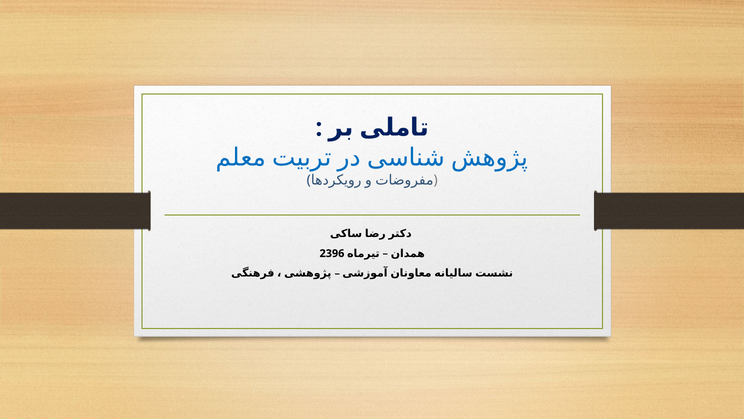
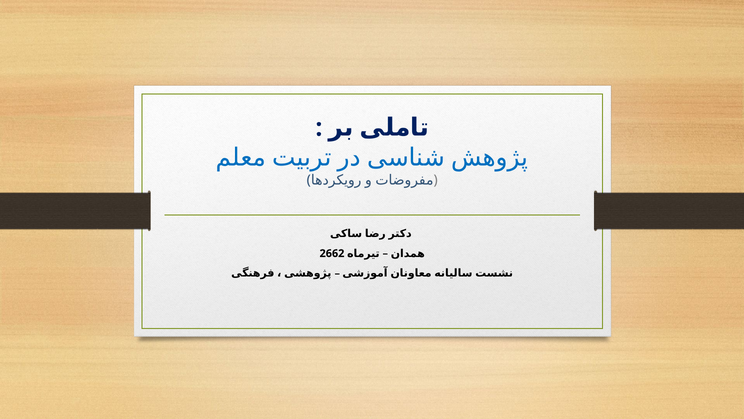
2396: 2396 -> 2662
